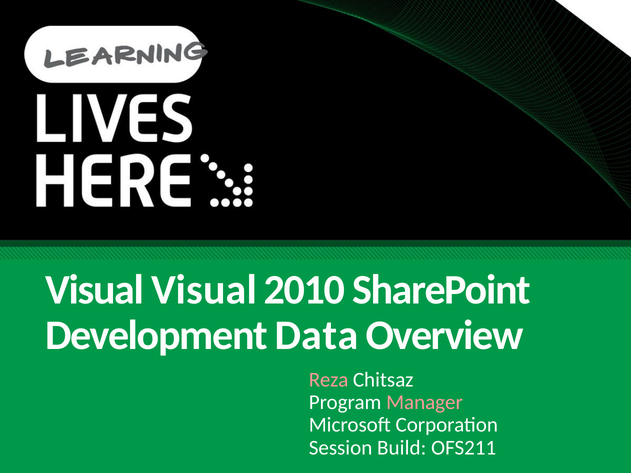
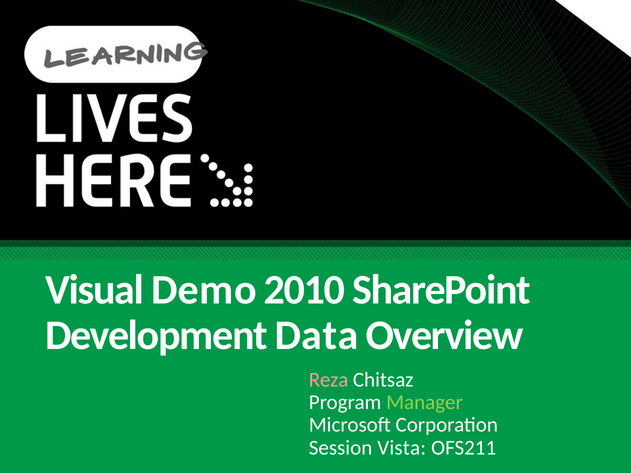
Visual Visual: Visual -> Demo
Manager colour: pink -> light green
Build: Build -> Vista
